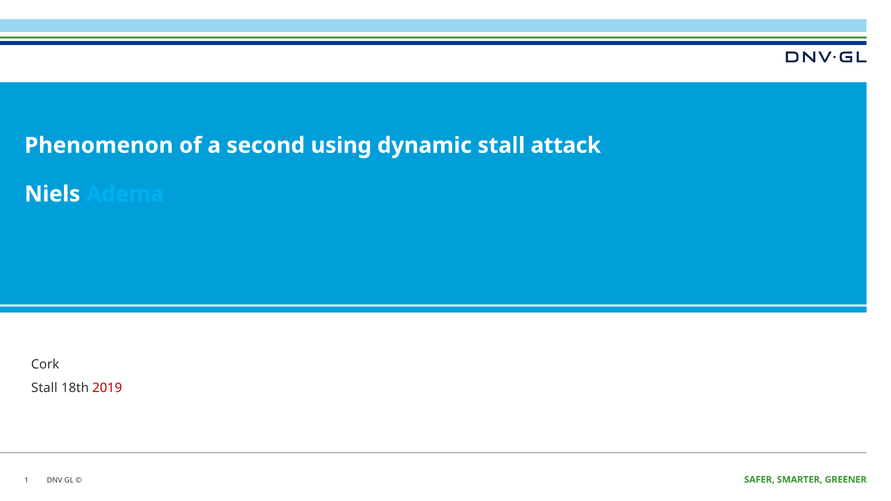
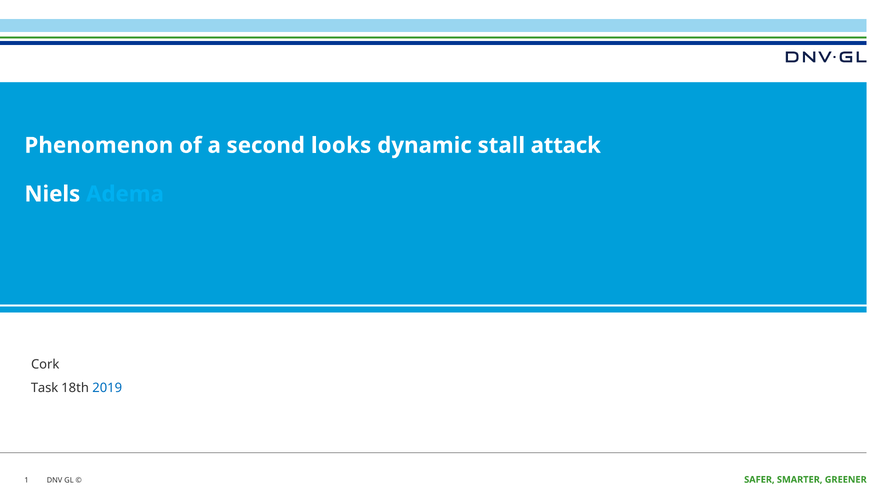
using: using -> looks
Stall at (44, 388): Stall -> Task
2019 colour: red -> blue
